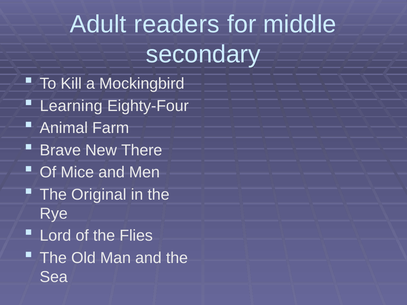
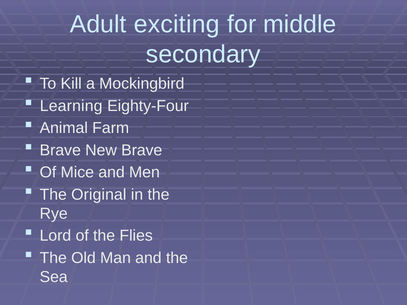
readers: readers -> exciting
New There: There -> Brave
